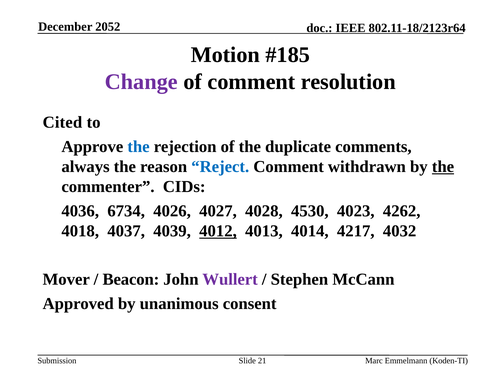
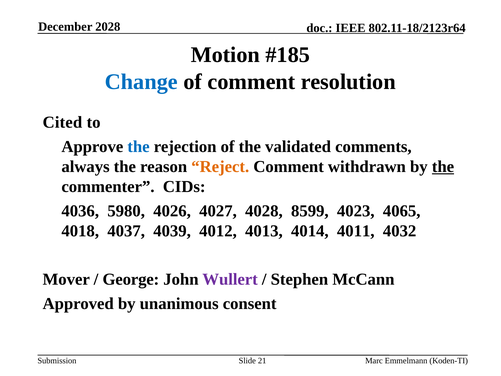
2052: 2052 -> 2028
Change colour: purple -> blue
duplicate: duplicate -> validated
Reject colour: blue -> orange
6734: 6734 -> 5980
4530: 4530 -> 8599
4262: 4262 -> 4065
4012 underline: present -> none
4217: 4217 -> 4011
Beacon: Beacon -> George
